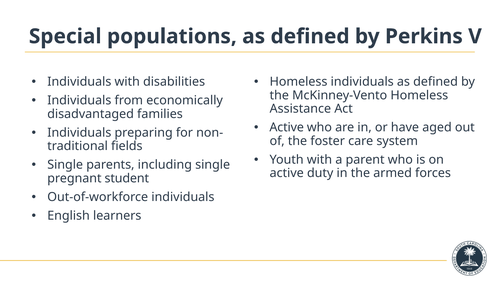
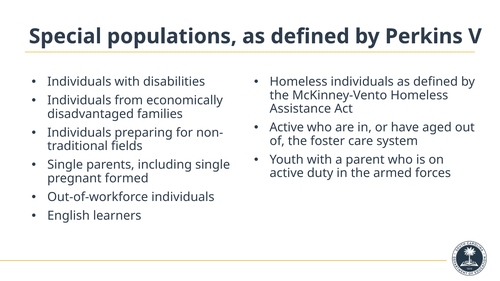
student: student -> formed
